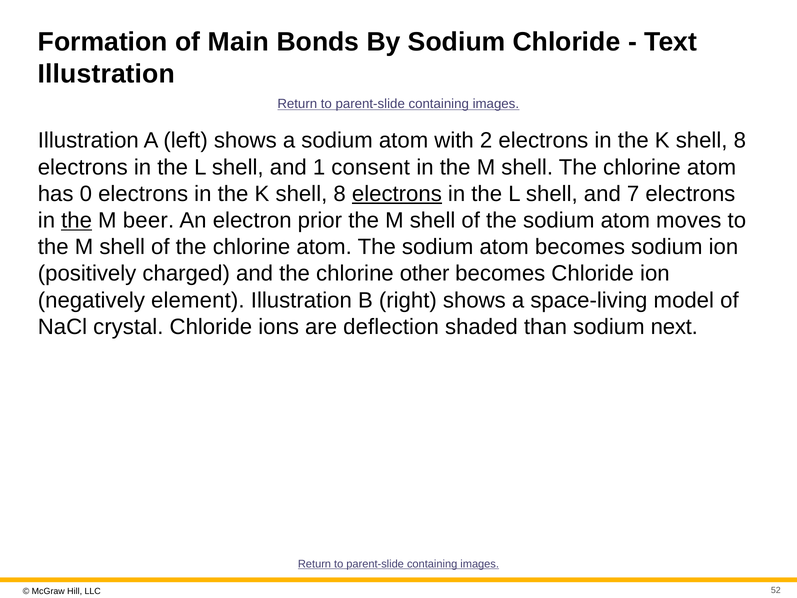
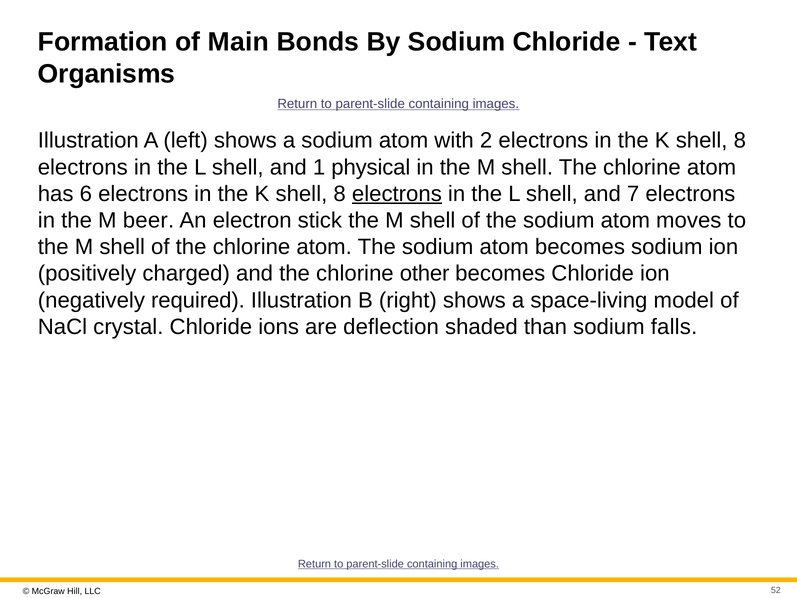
Illustration at (106, 74): Illustration -> Organisms
consent: consent -> physical
0: 0 -> 6
the at (77, 220) underline: present -> none
prior: prior -> stick
element: element -> required
next: next -> falls
